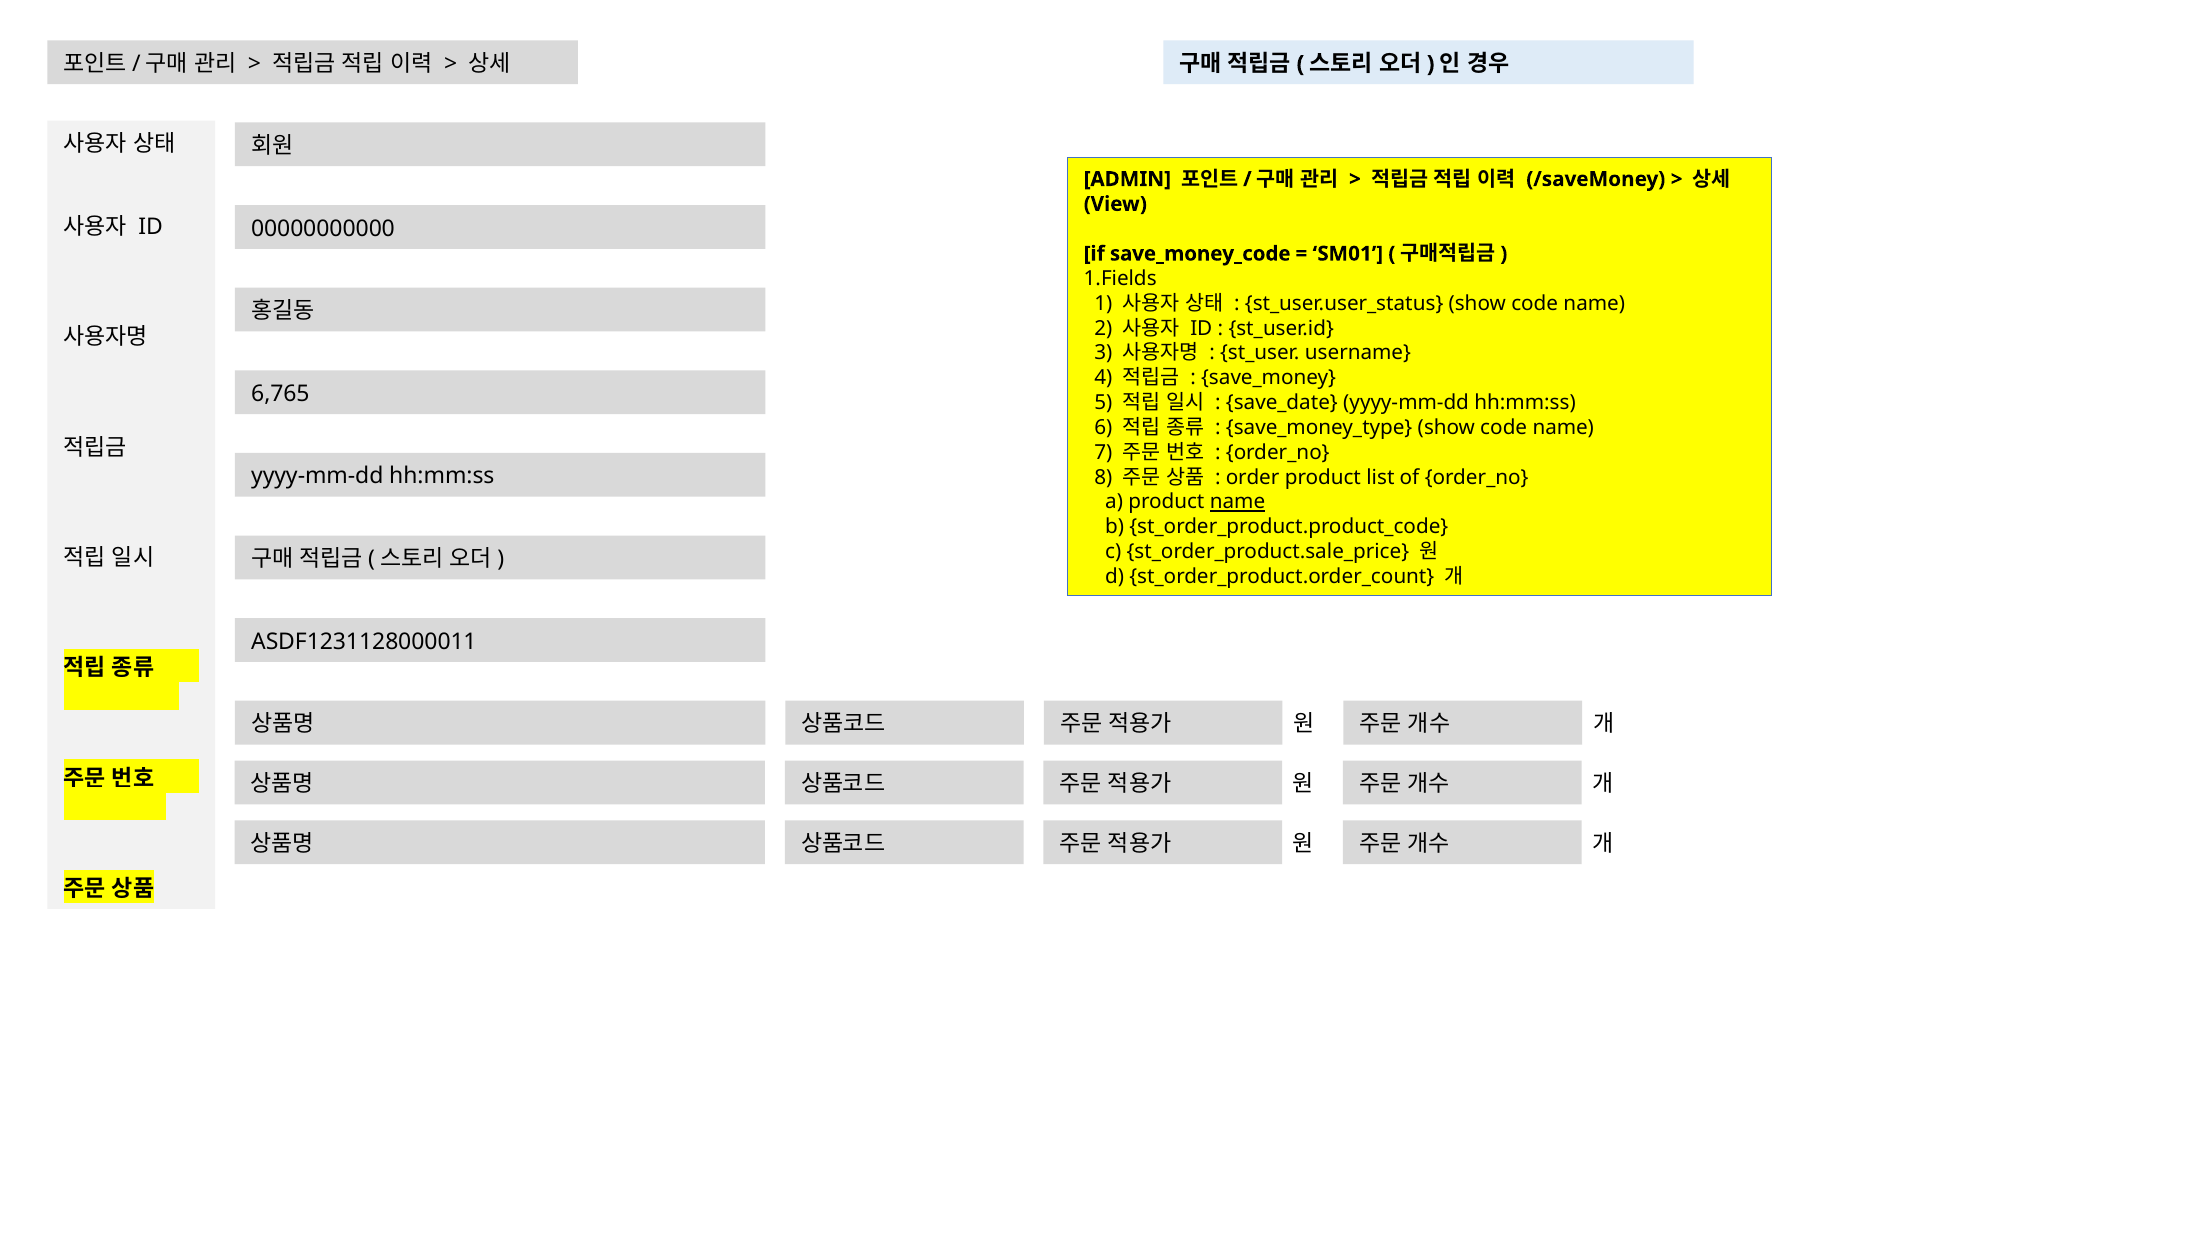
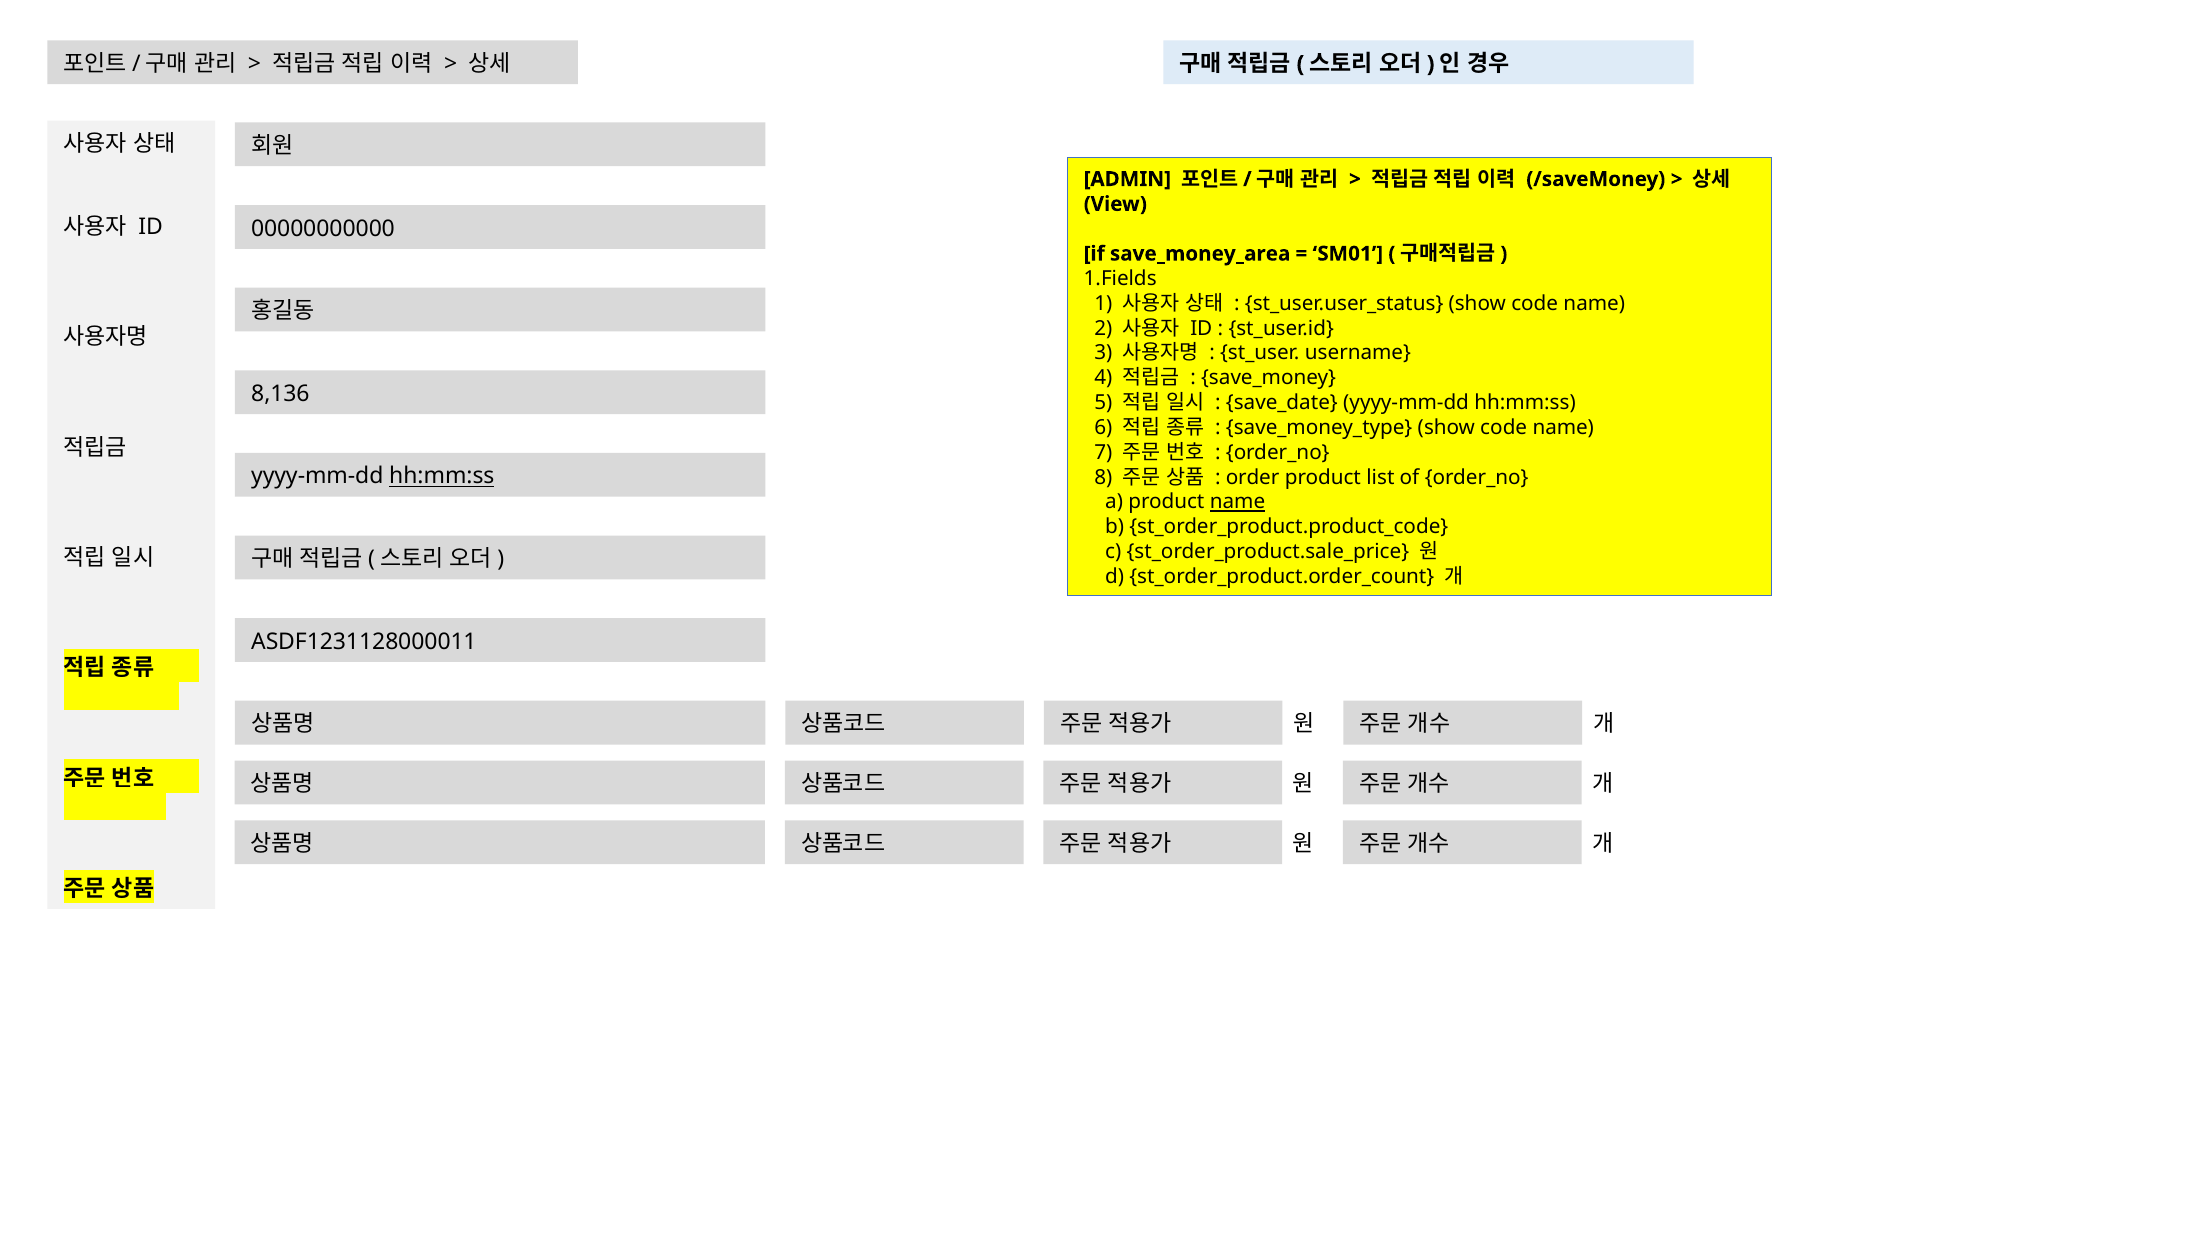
save_money_code: save_money_code -> save_money_area
6,765: 6,765 -> 8,136
hh:mm:ss at (442, 476) underline: none -> present
